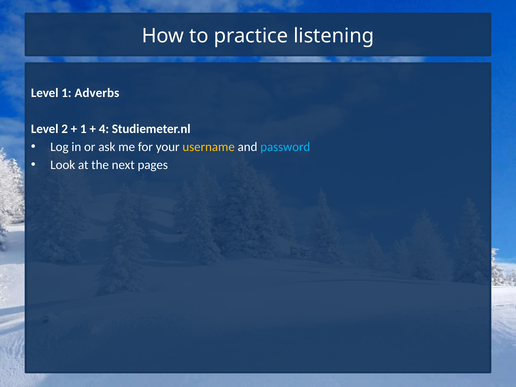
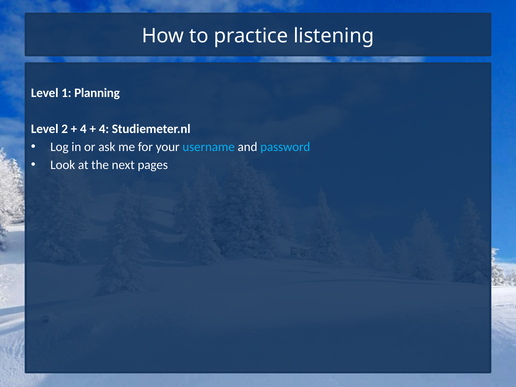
Adverbs: Adverbs -> Planning
1 at (83, 129): 1 -> 4
username colour: yellow -> light blue
